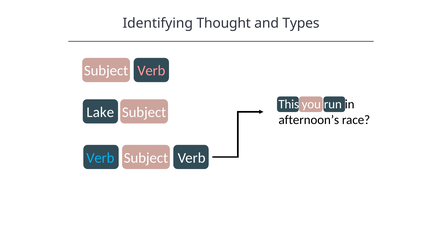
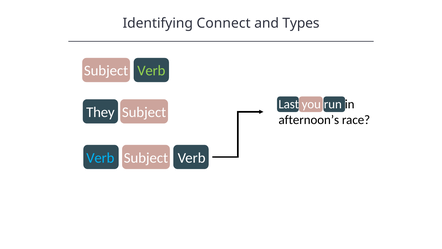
Thought: Thought -> Connect
Verb at (151, 71) colour: pink -> light green
This: This -> Last
Lake: Lake -> They
